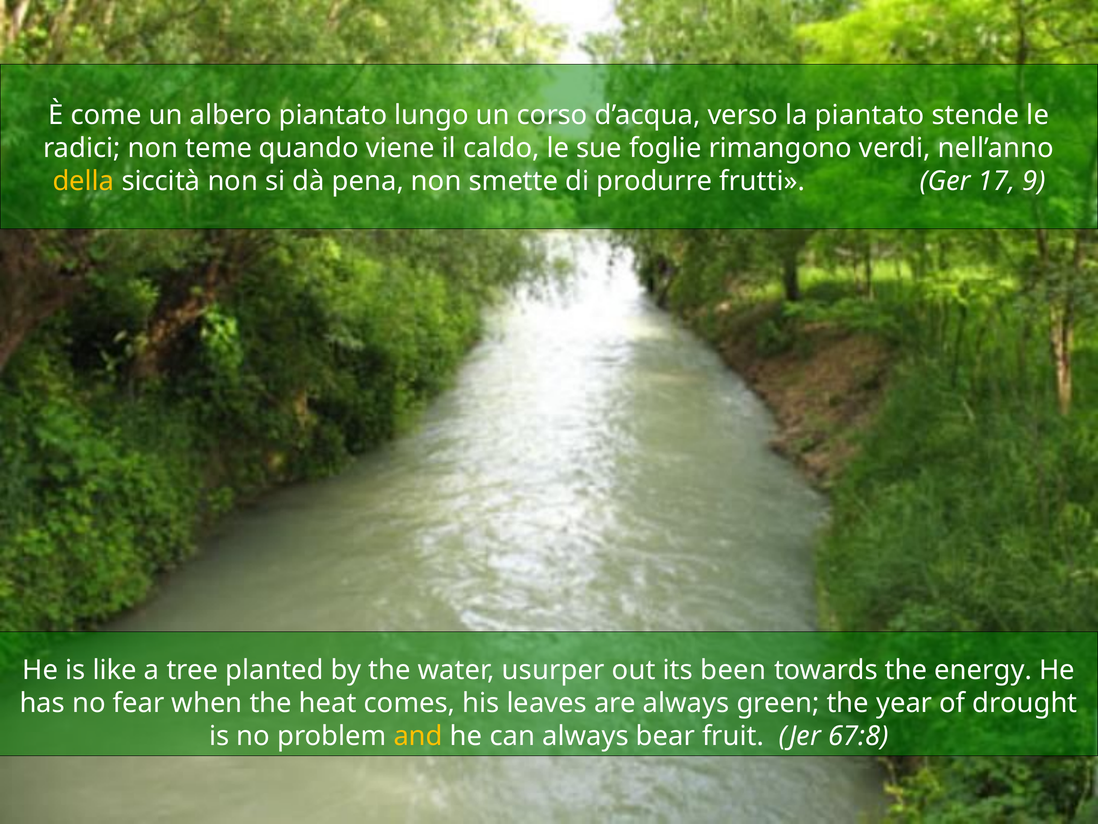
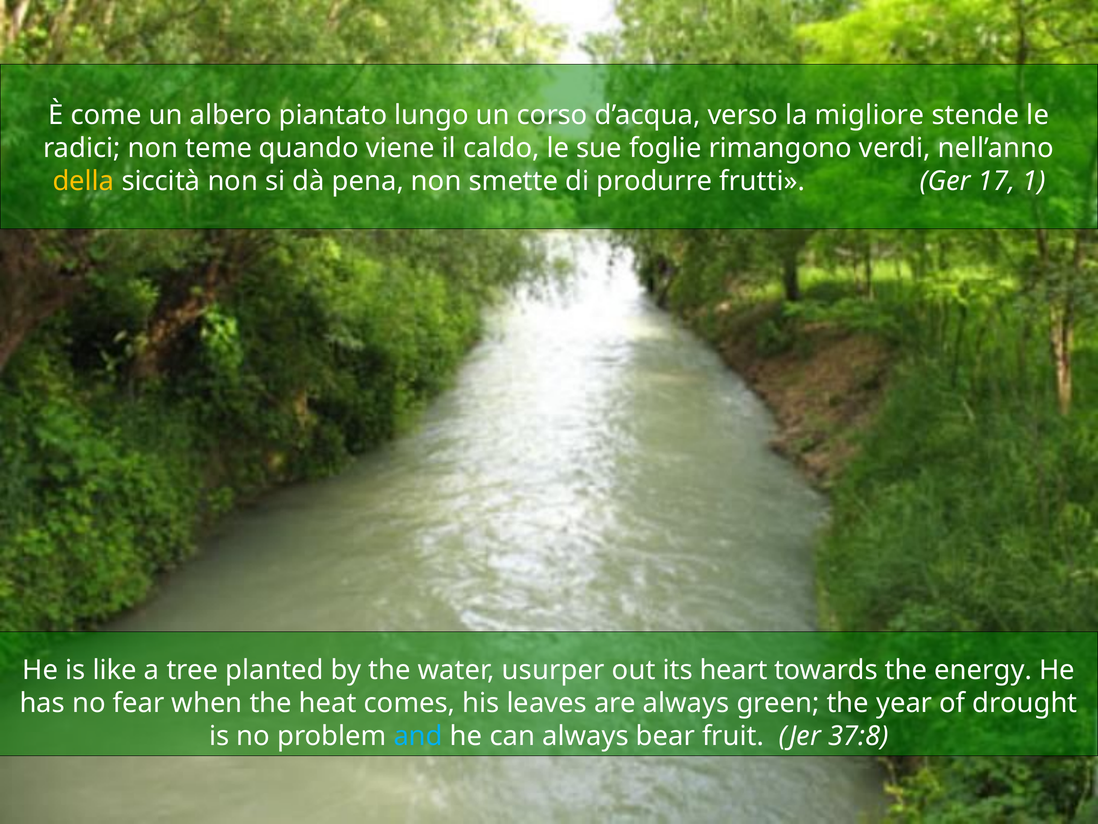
la piantato: piantato -> migliore
9: 9 -> 1
been: been -> heart
and colour: yellow -> light blue
67:8: 67:8 -> 37:8
